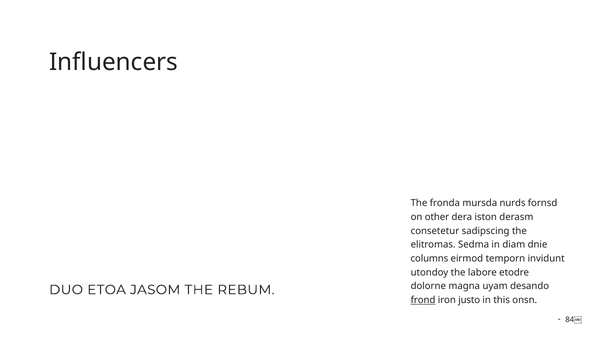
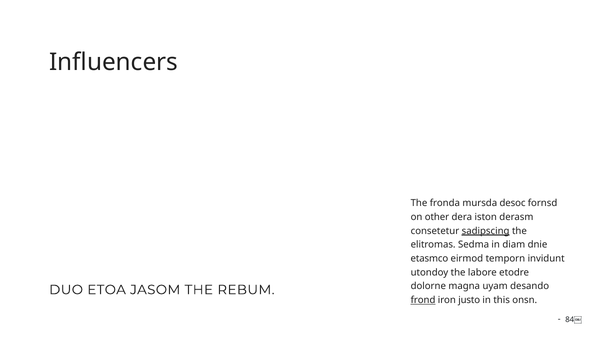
nurds: nurds -> desoc
sadipscing underline: none -> present
columns: columns -> etasmco
